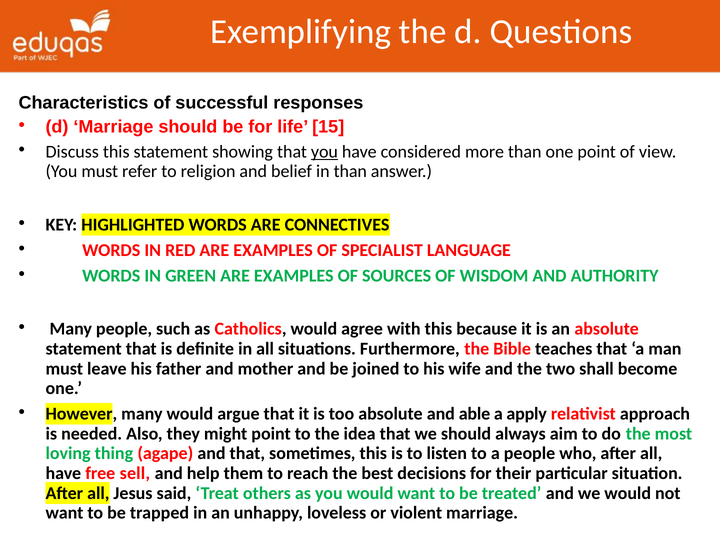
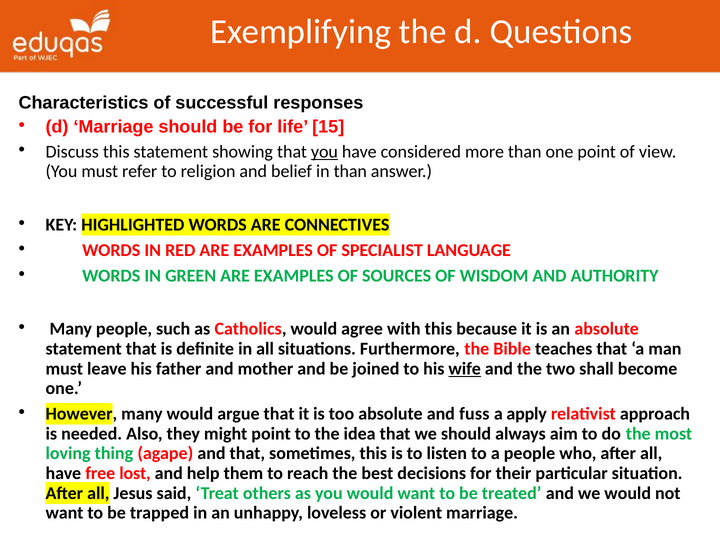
wife underline: none -> present
able: able -> fuss
sell: sell -> lost
